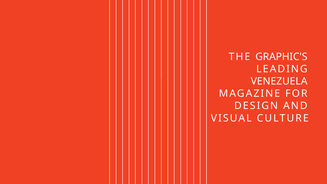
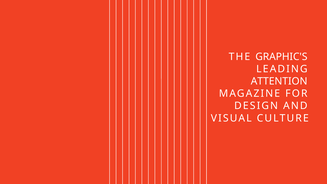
VENEZUELA: VENEZUELA -> ATTENTION
